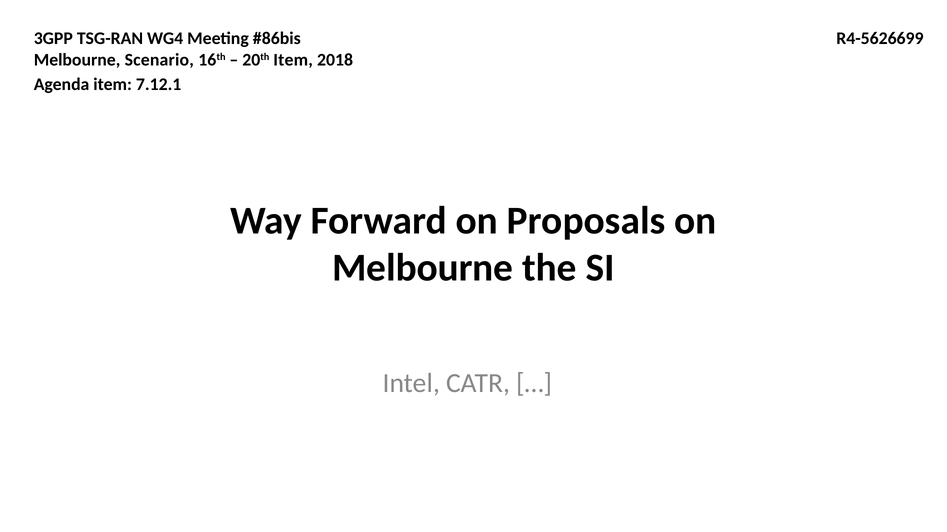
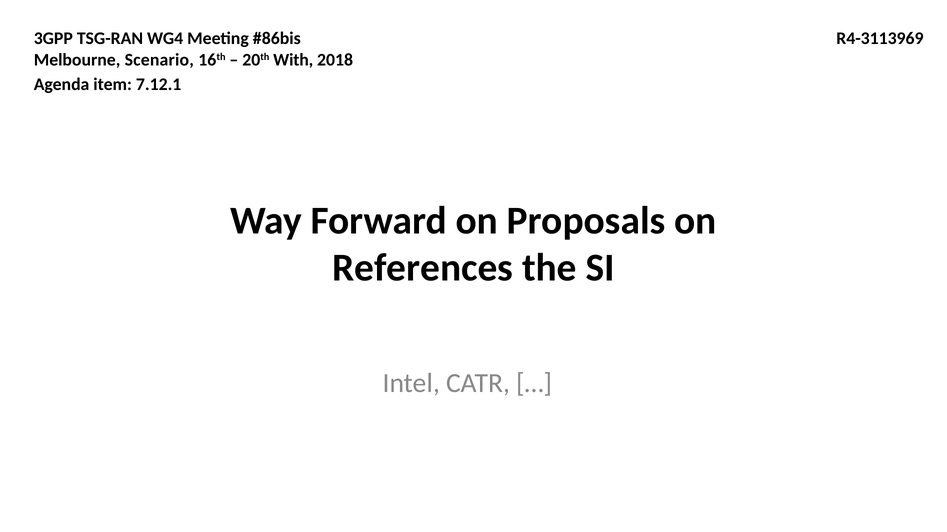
R4-5626699: R4-5626699 -> R4-3113969
20th Item: Item -> With
Melbourne at (423, 268): Melbourne -> References
